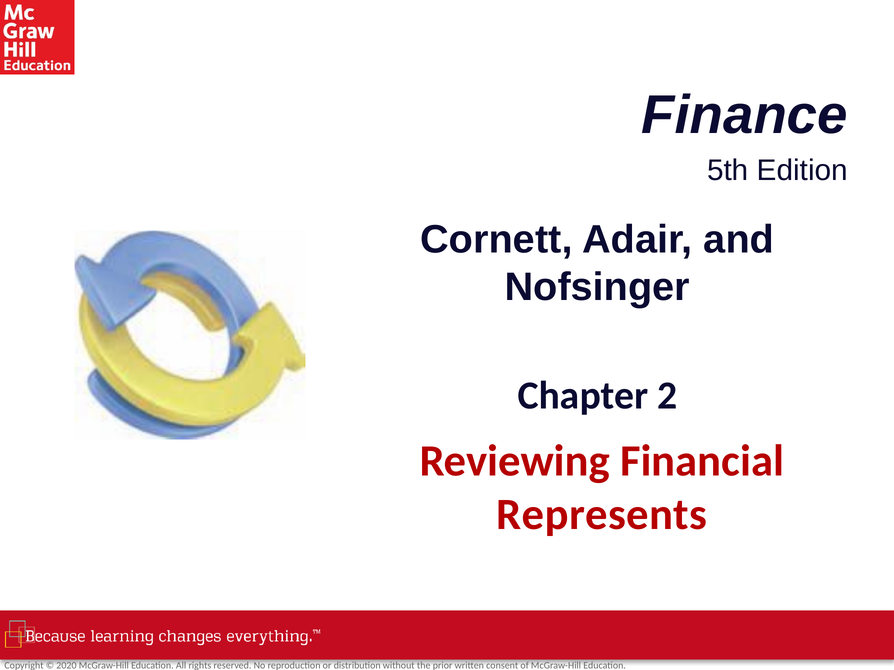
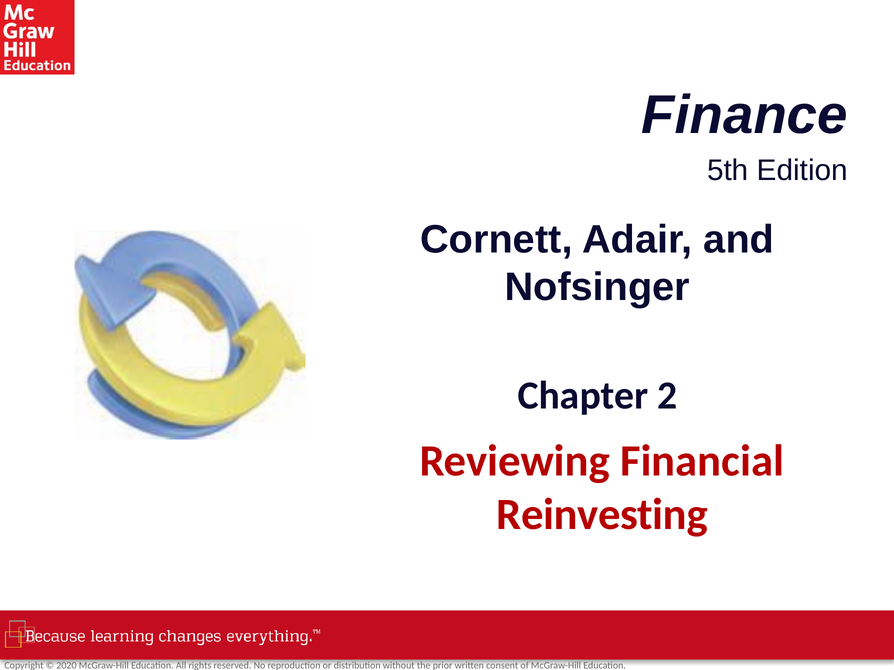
Represents: Represents -> Reinvesting
